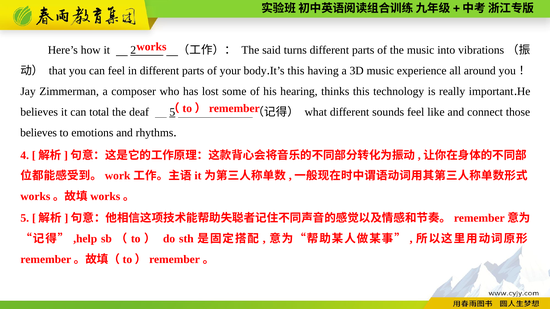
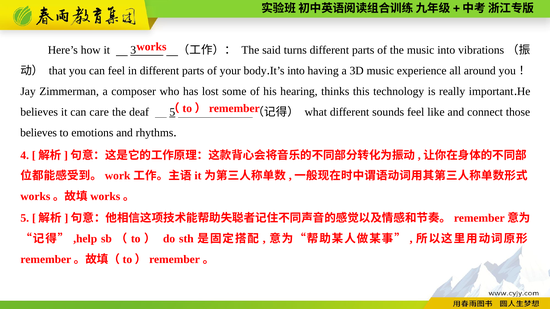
2: 2 -> 3
this at (296, 71): this -> into
total: total -> care
